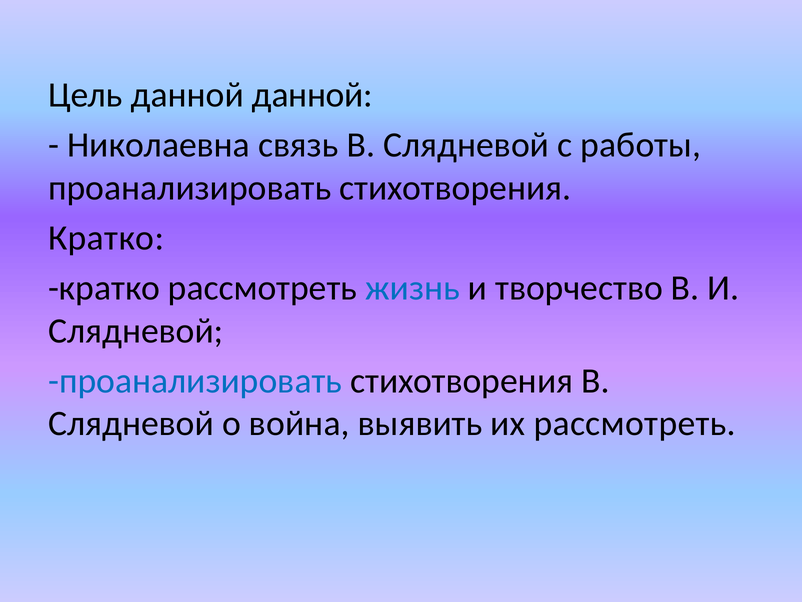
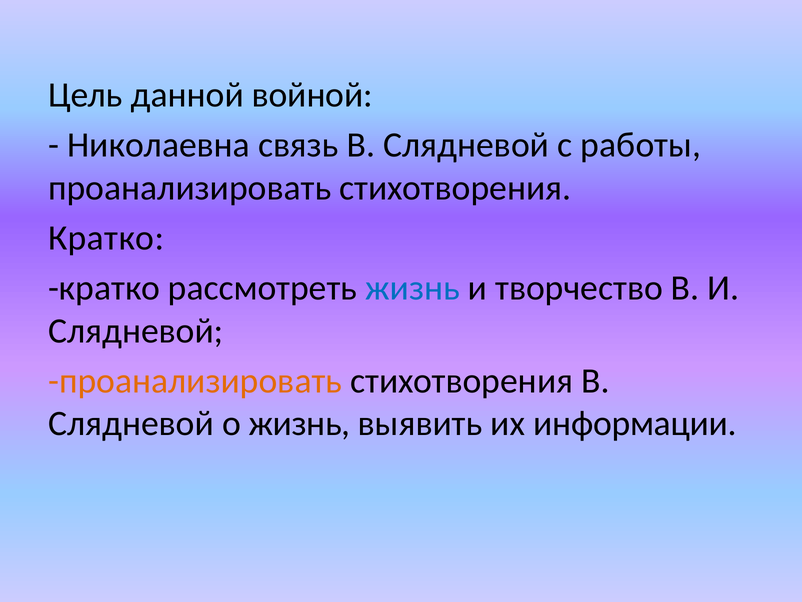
данной данной: данной -> войной
проанализировать at (195, 380) colour: blue -> orange
о война: война -> жизнь
их рассмотреть: рассмотреть -> информации
